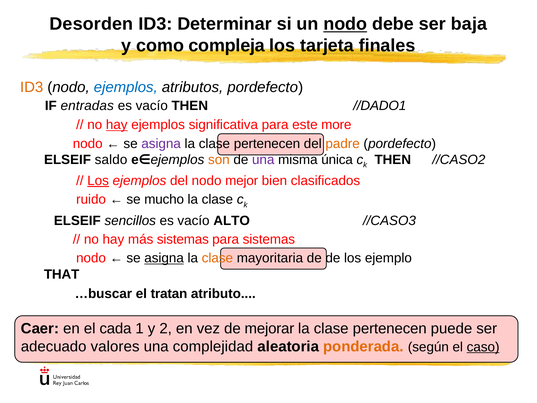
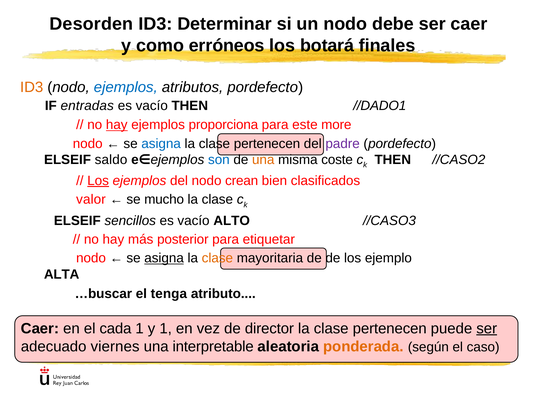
nodo at (345, 24) underline: present -> none
ser baja: baja -> caer
compleja: compleja -> erróneos
tarjeta: tarjeta -> botará
significativa: significativa -> proporciona
asigna at (161, 144) colour: purple -> blue
padre colour: orange -> purple
son colour: orange -> blue
una at (263, 160) colour: purple -> orange
única: única -> coste
mejor: mejor -> crean
ruido: ruido -> valor
más sistemas: sistemas -> posterior
para sistemas: sistemas -> etiquetar
THAT: THAT -> ALTA
tratan: tratan -> tenga
y 2: 2 -> 1
mejorar: mejorar -> director
ser at (487, 328) underline: none -> present
valores: valores -> viernes
complejidad: complejidad -> interpretable
caso underline: present -> none
